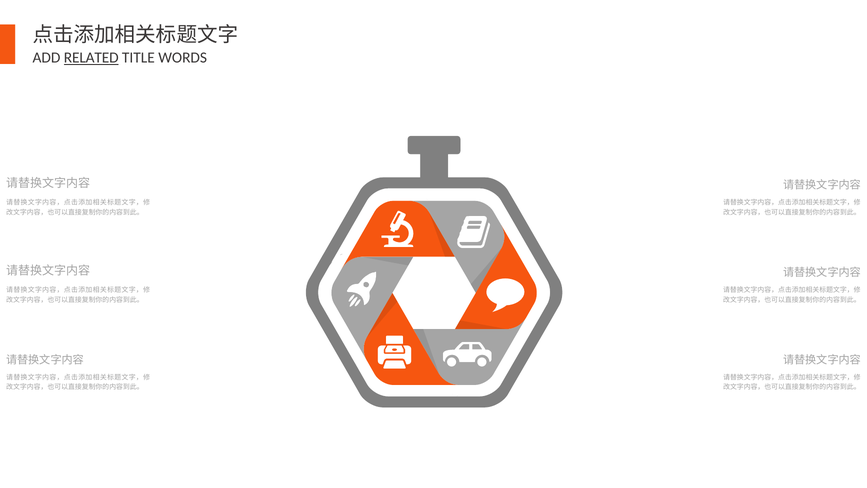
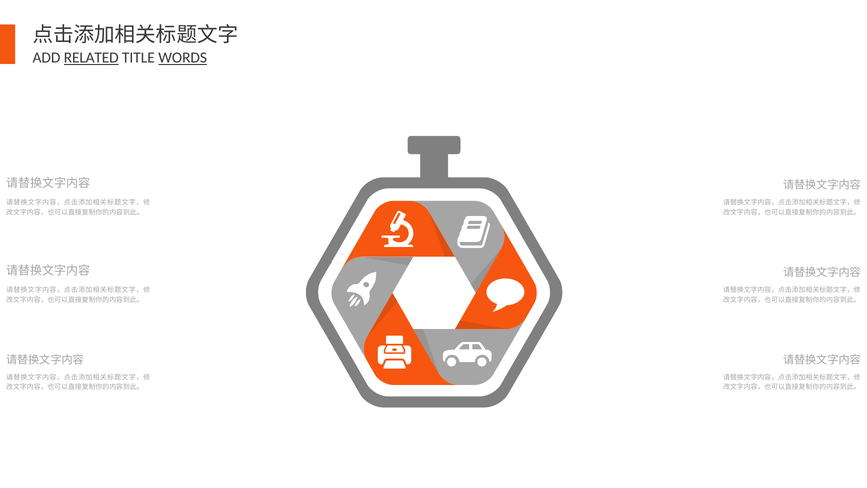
WORDS underline: none -> present
